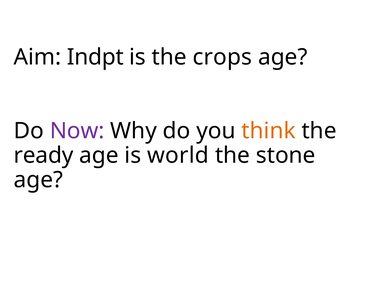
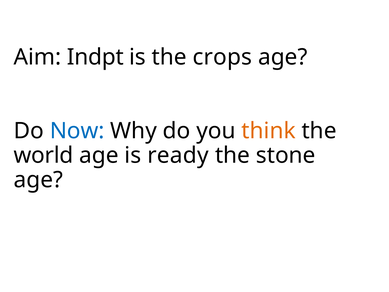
Now colour: purple -> blue
ready: ready -> world
world: world -> ready
